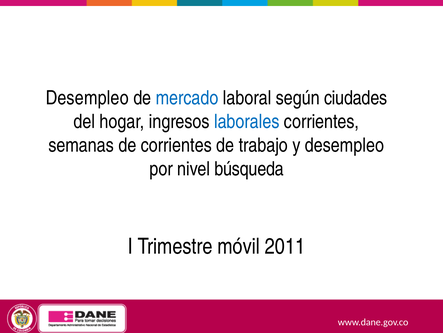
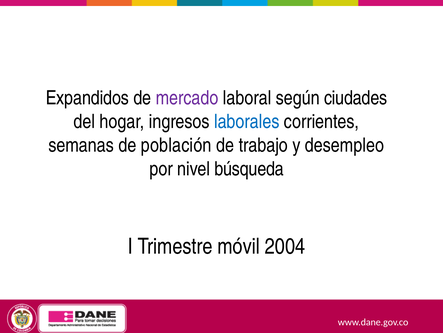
Desempleo at (87, 98): Desempleo -> Expandidos
mercado colour: blue -> purple
de corrientes: corrientes -> población
2011: 2011 -> 2004
